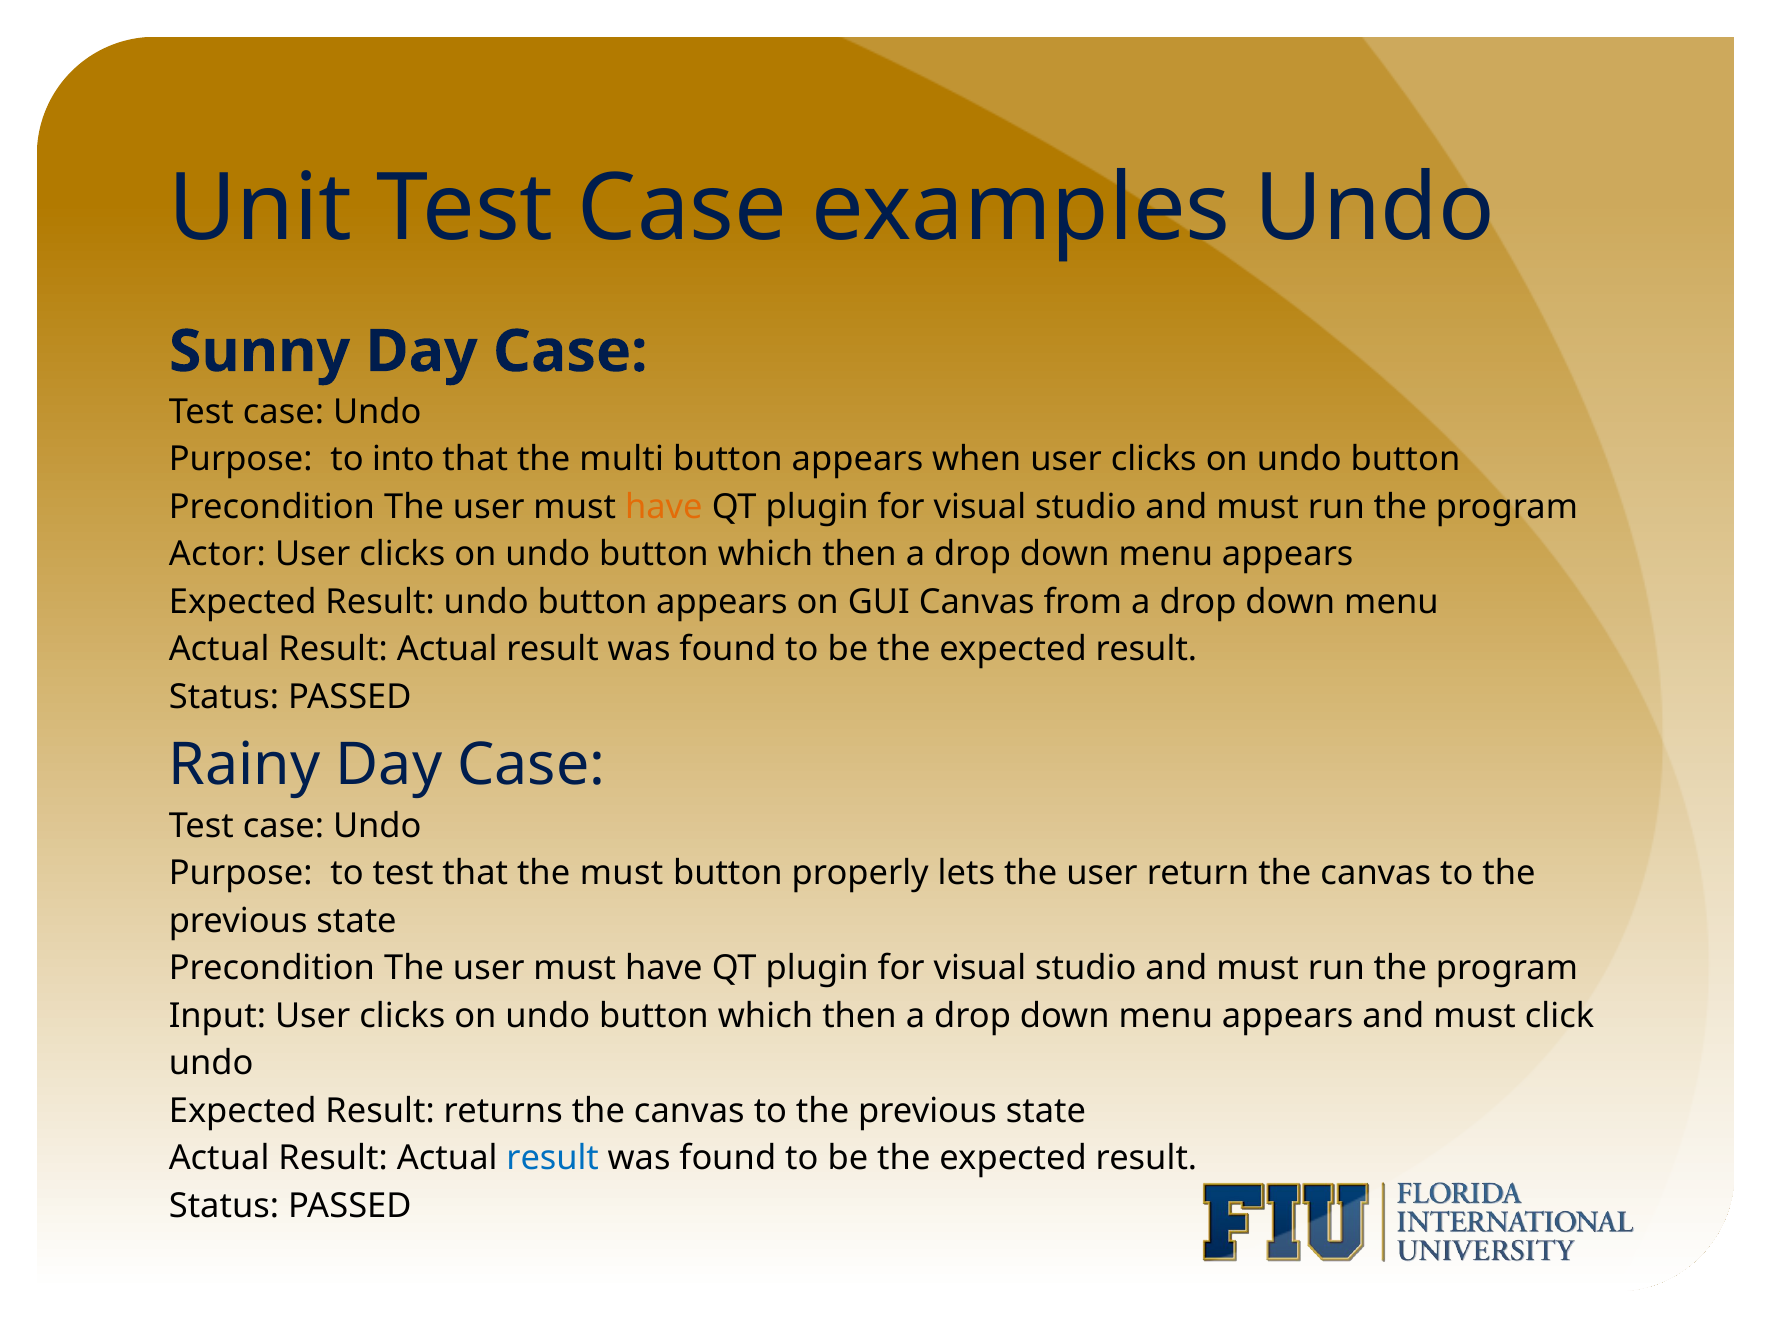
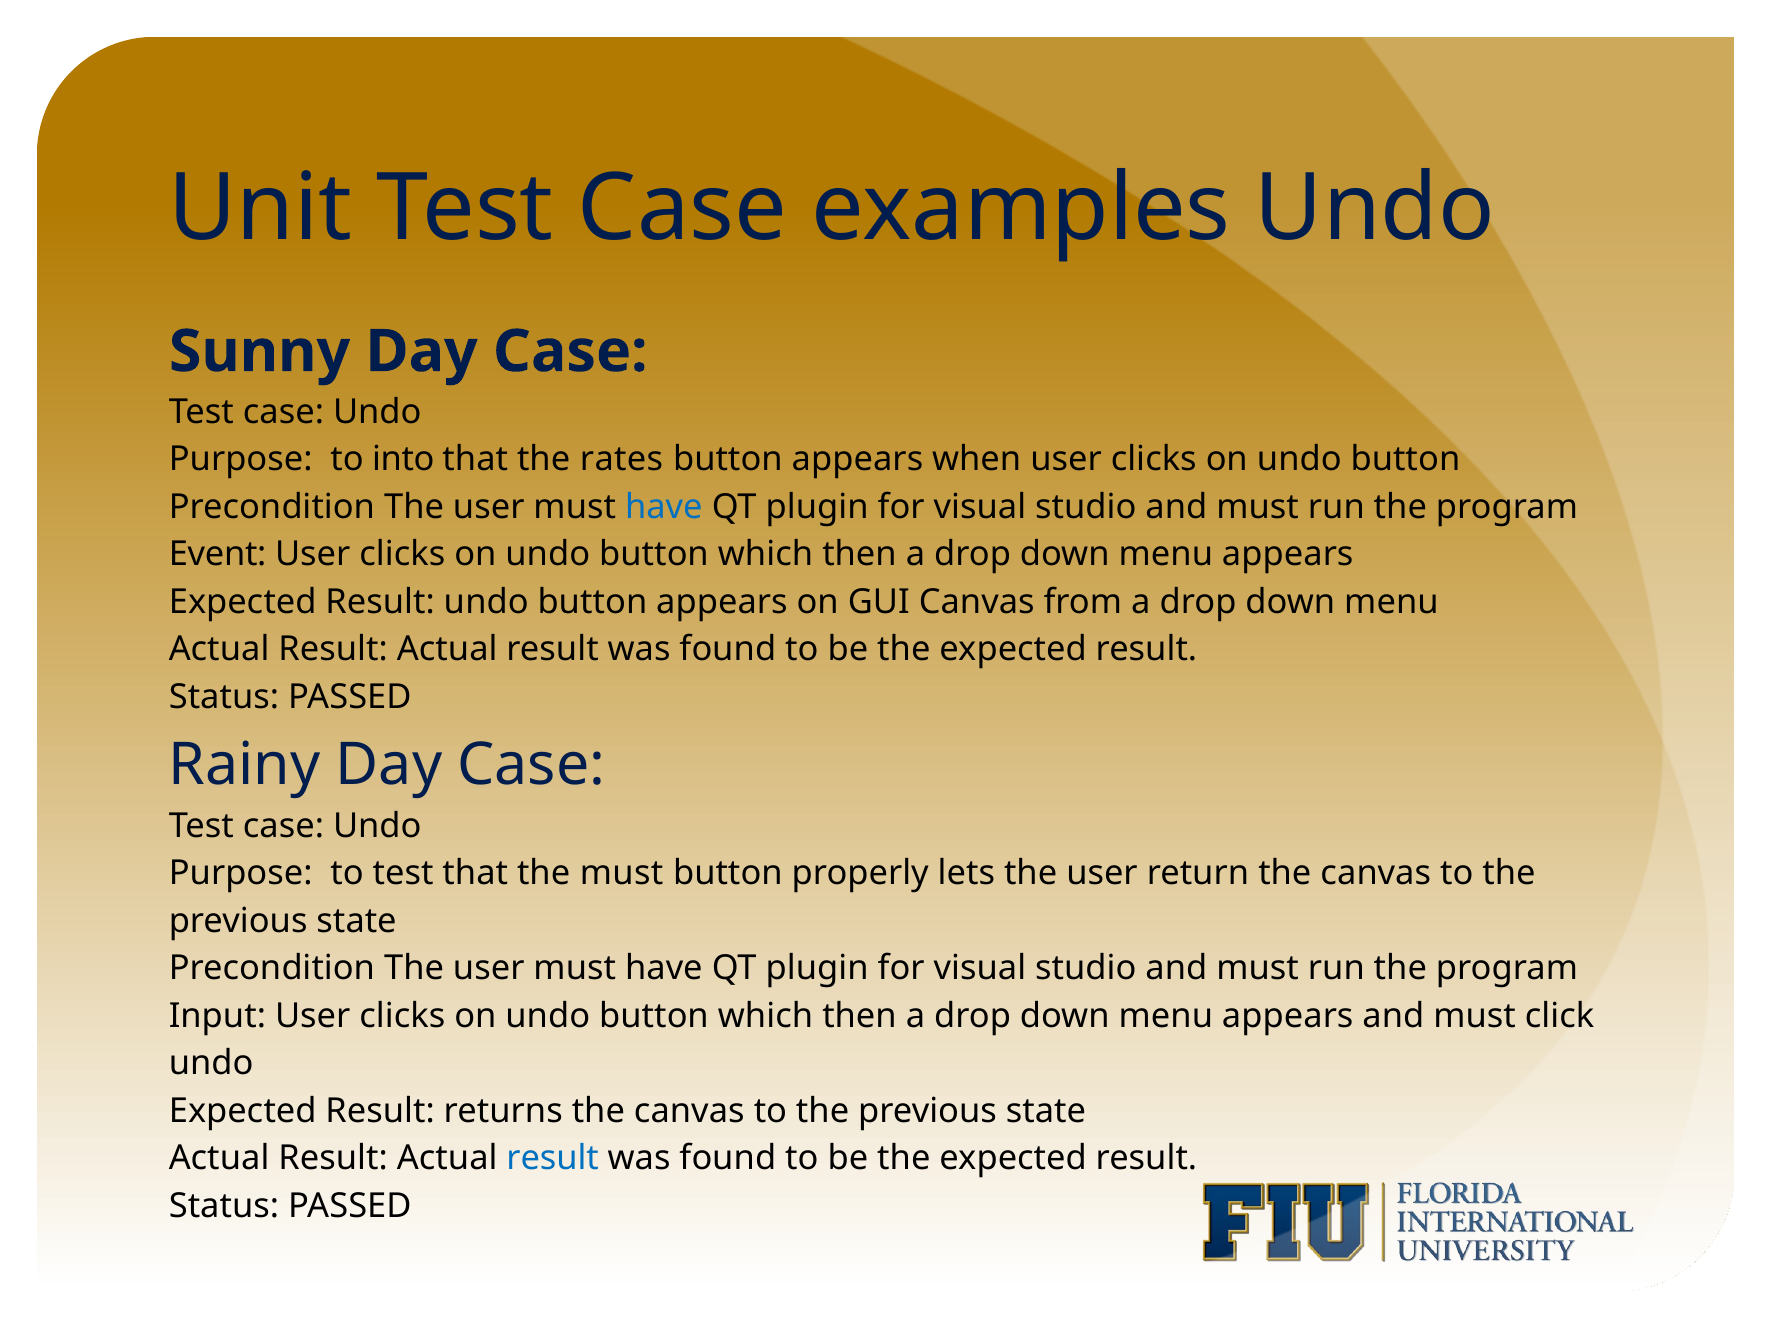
multi: multi -> rates
have at (664, 507) colour: orange -> blue
Actor: Actor -> Event
